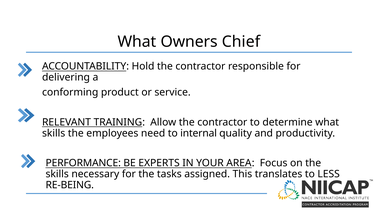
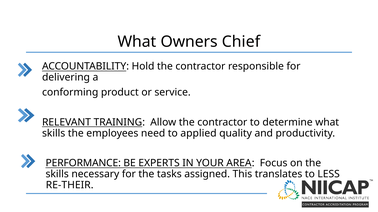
internal: internal -> applied
RE-BEING: RE-BEING -> RE-THEIR
